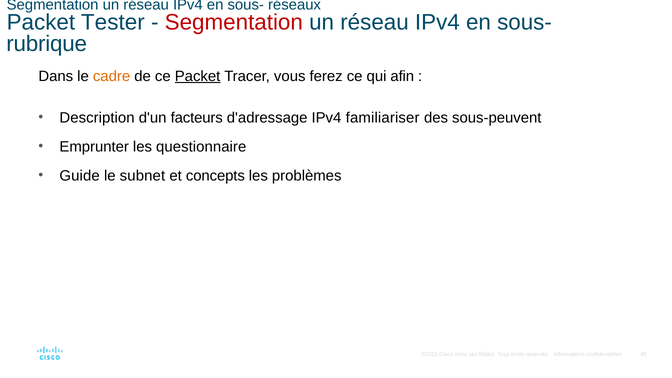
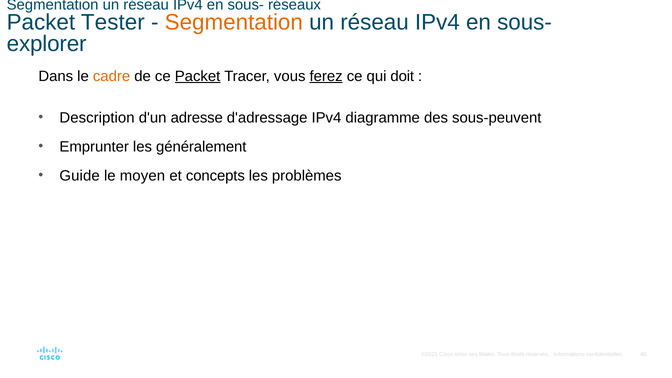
Segmentation at (234, 22) colour: red -> orange
rubrique: rubrique -> explorer
ferez underline: none -> present
afin: afin -> doit
facteurs: facteurs -> adresse
familiariser: familiariser -> diagramme
questionnaire: questionnaire -> généralement
subnet: subnet -> moyen
